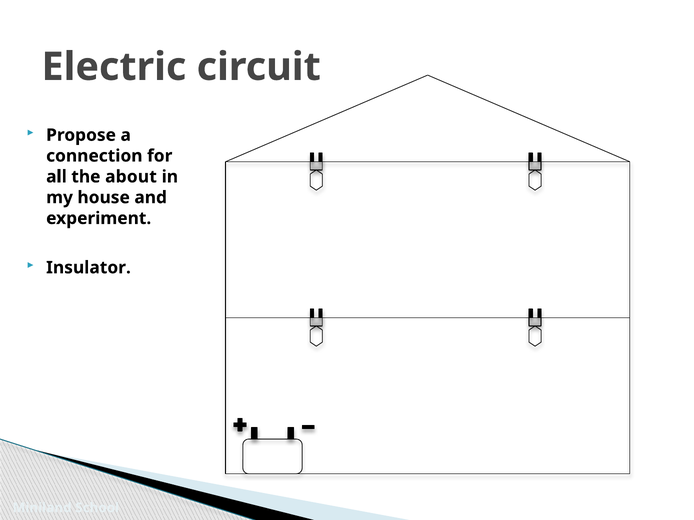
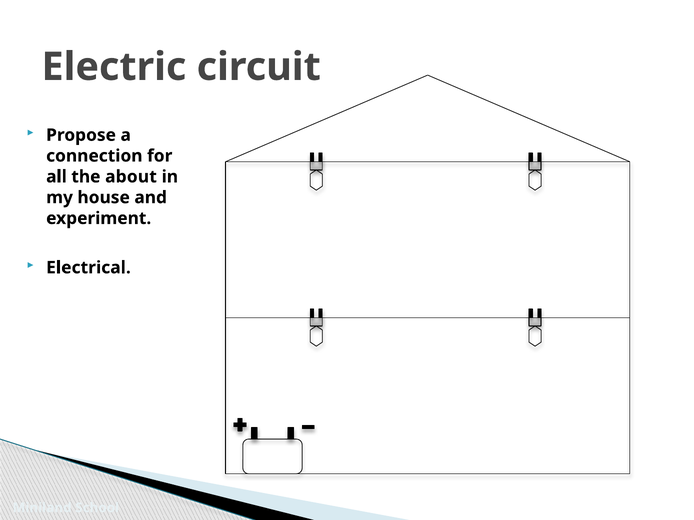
Insulator: Insulator -> Electrical
